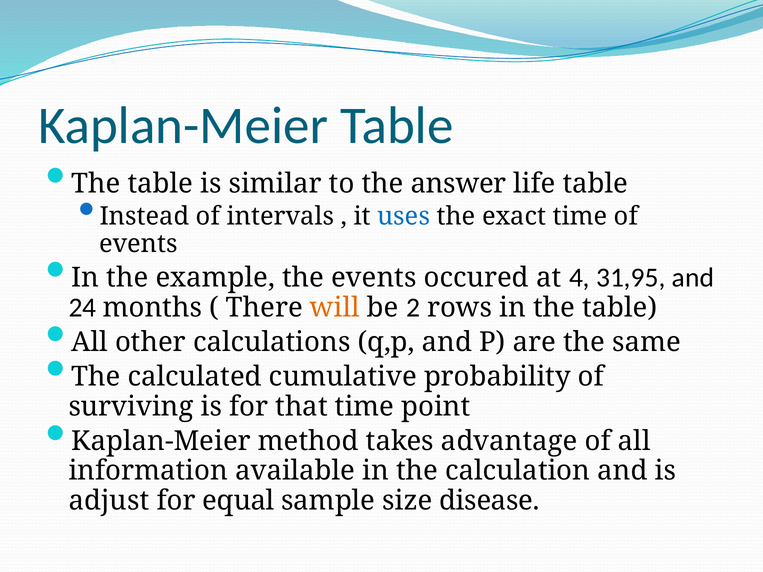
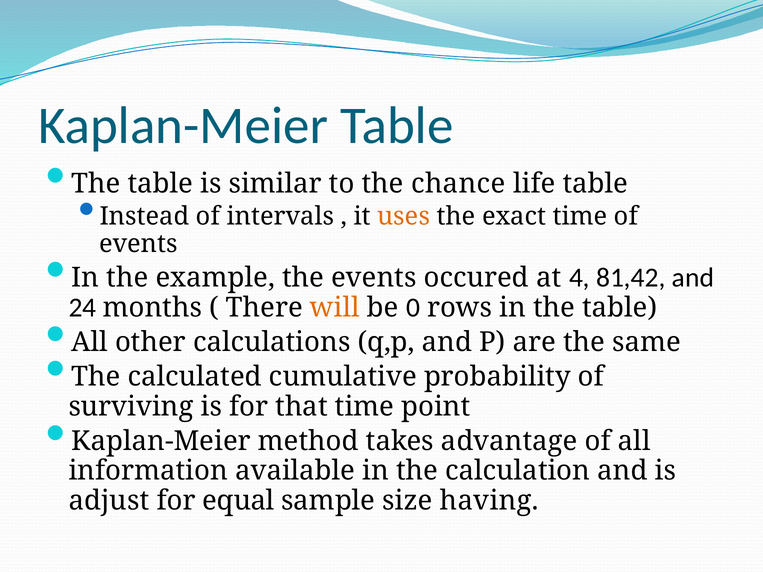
answer: answer -> chance
uses colour: blue -> orange
31,95: 31,95 -> 81,42
2: 2 -> 0
disease: disease -> having
